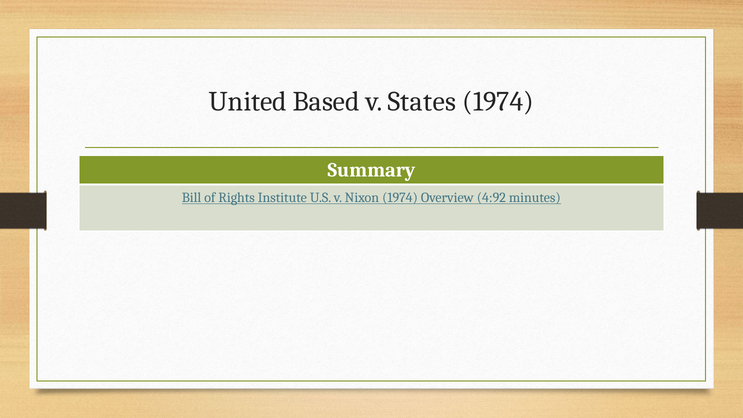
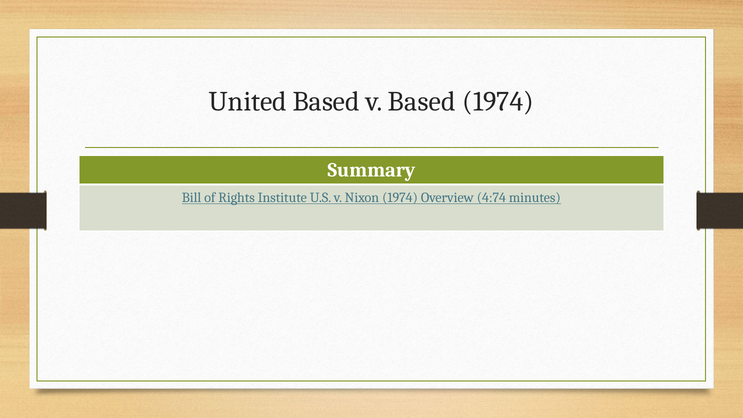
v States: States -> Based
4:92: 4:92 -> 4:74
